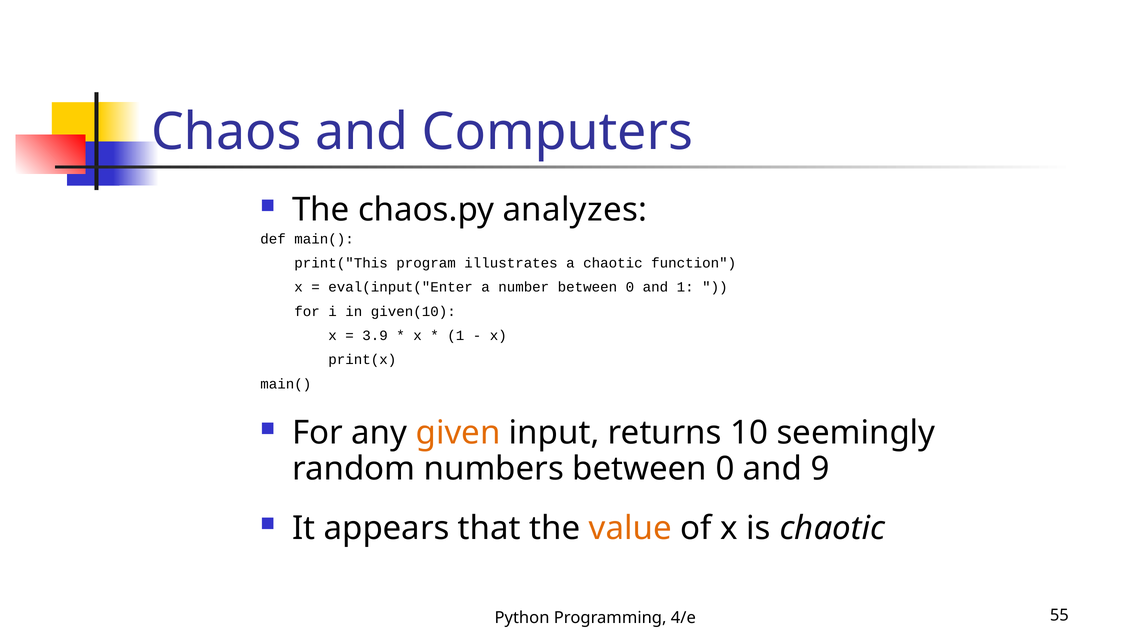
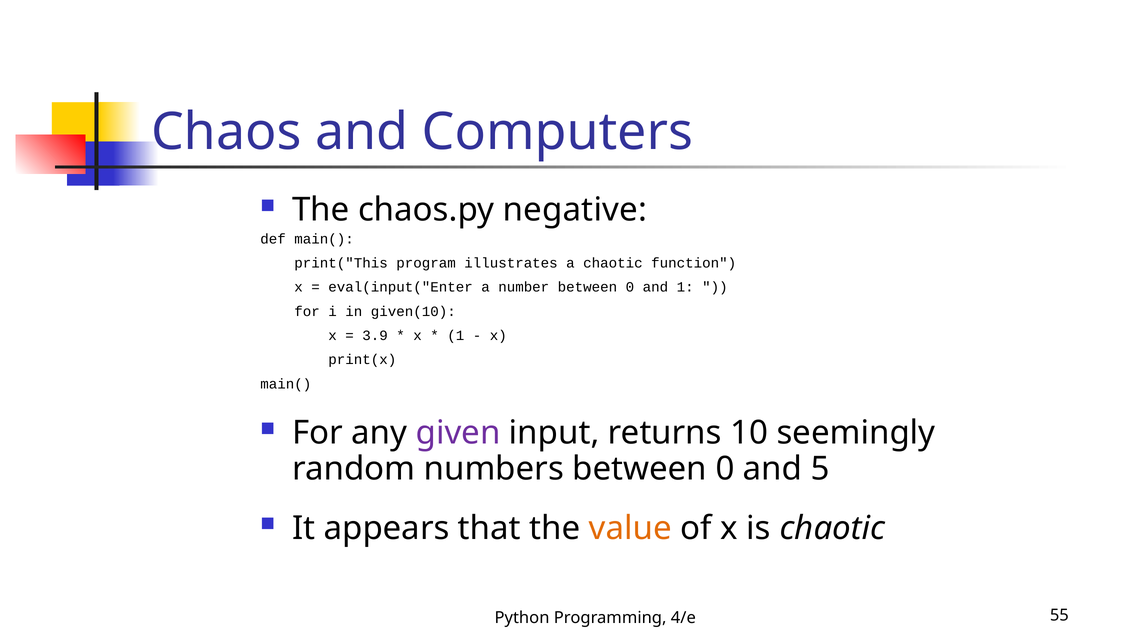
analyzes: analyzes -> negative
given colour: orange -> purple
9: 9 -> 5
